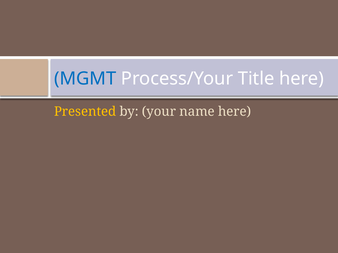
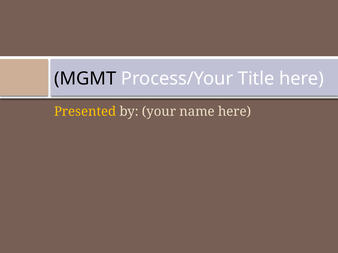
MGMT colour: blue -> black
